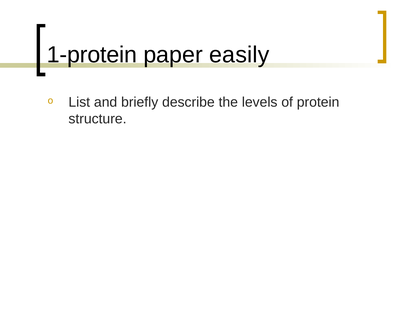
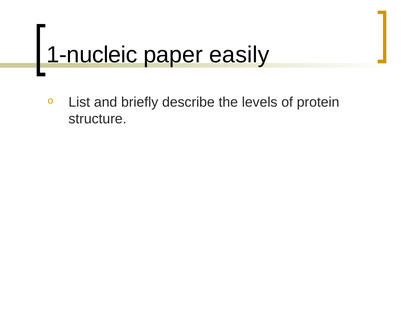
1-protein: 1-protein -> 1-nucleic
